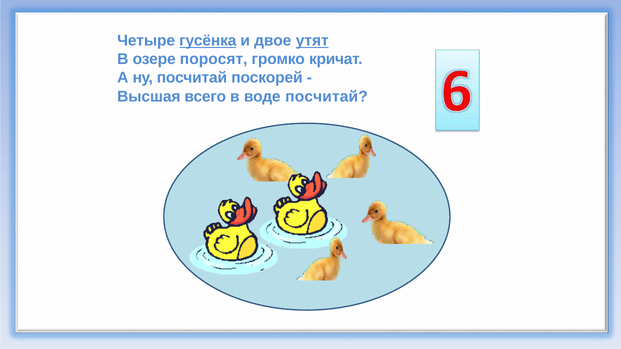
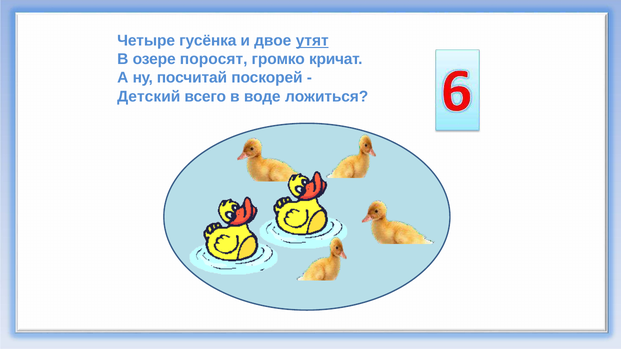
гусёнка underline: present -> none
Высшая: Высшая -> Детский
воде посчитай: посчитай -> ложиться
